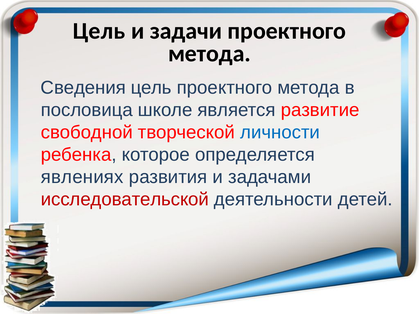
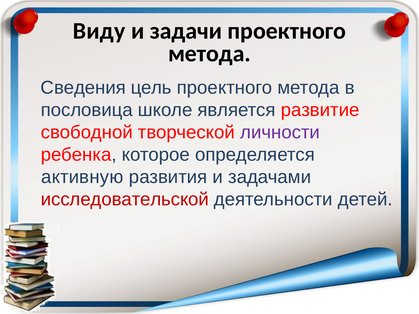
Цель at (99, 31): Цель -> Виду
личности colour: blue -> purple
явлениях: явлениях -> активную
